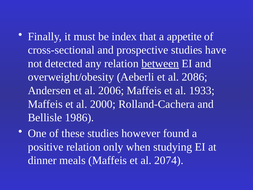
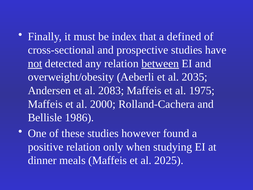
appetite: appetite -> defined
not underline: none -> present
2086: 2086 -> 2035
2006: 2006 -> 2083
1933: 1933 -> 1975
2074: 2074 -> 2025
